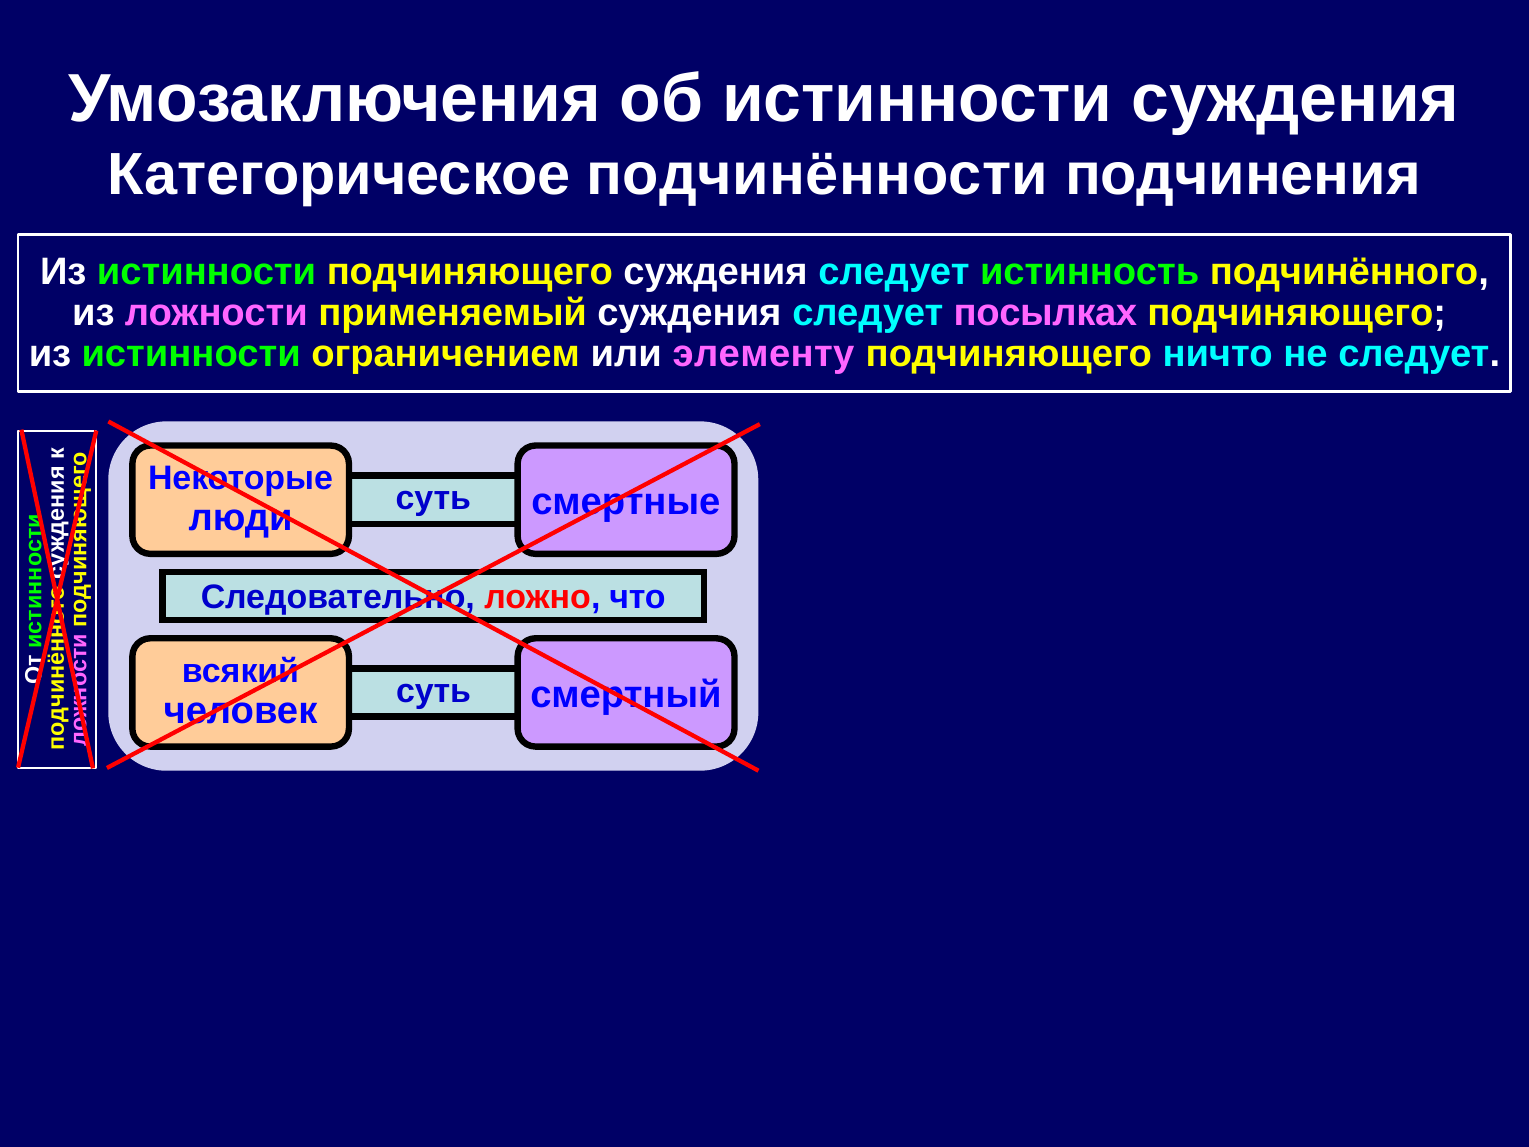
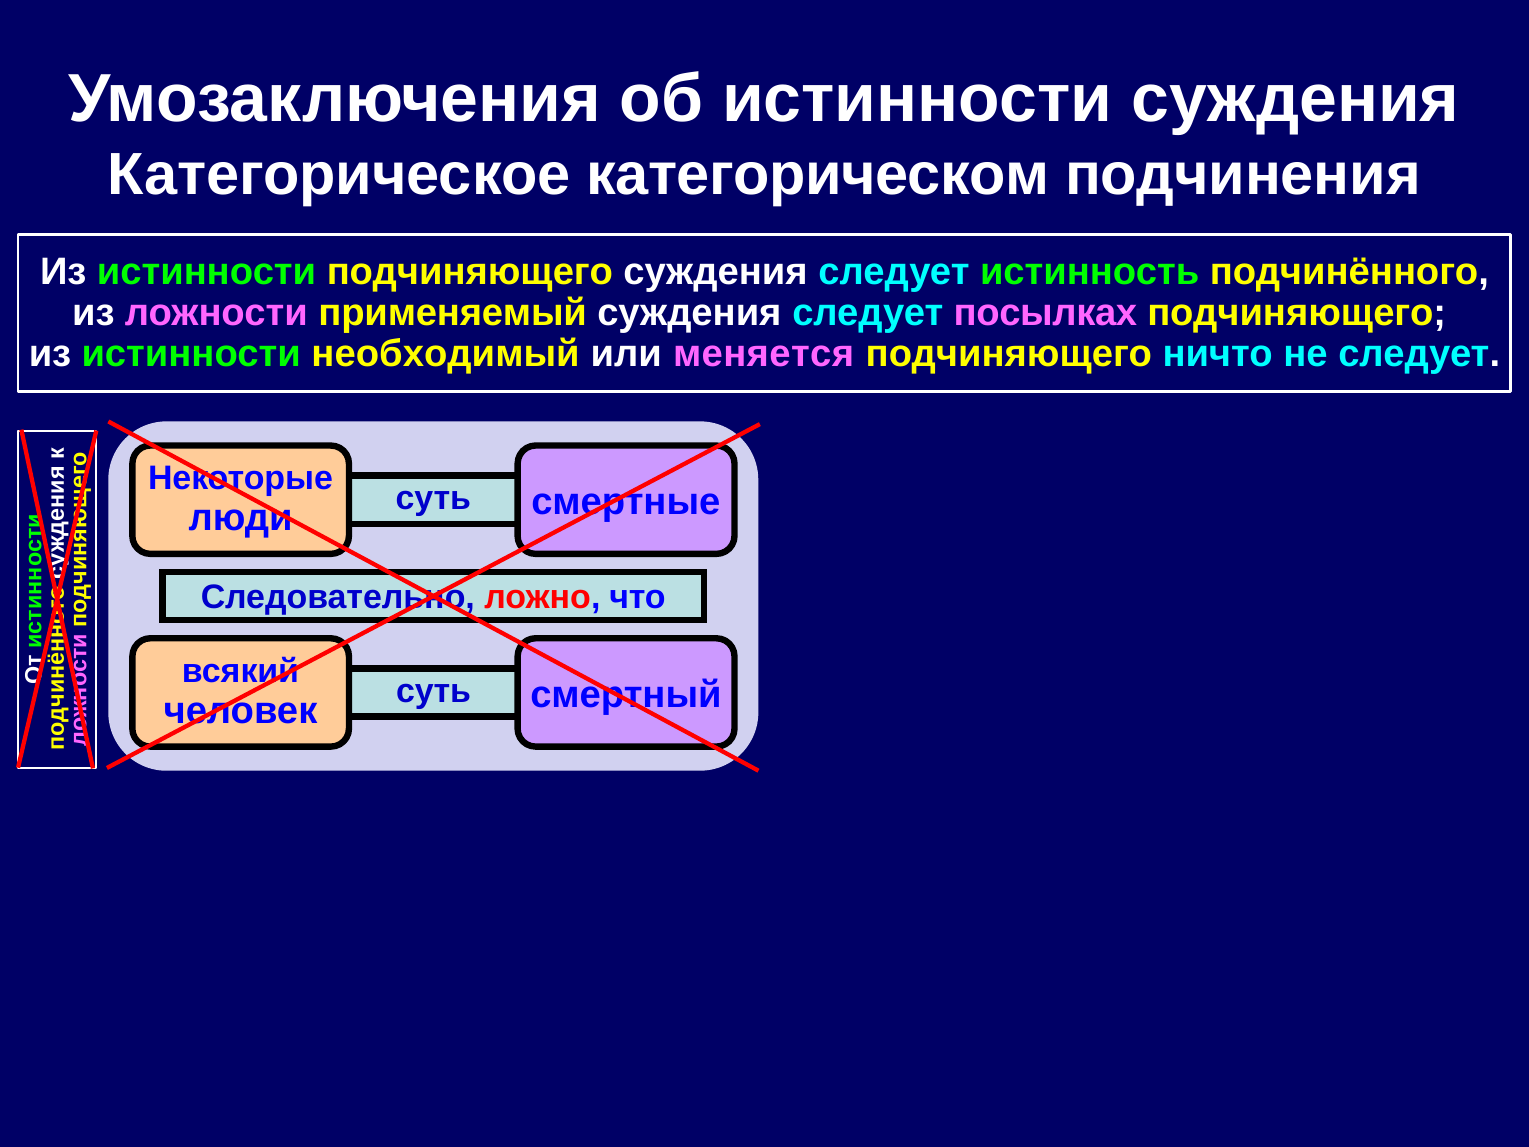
подчинённости: подчинённости -> категорическом
ограничением: ограничением -> необходимый
элементу: элементу -> меняется
